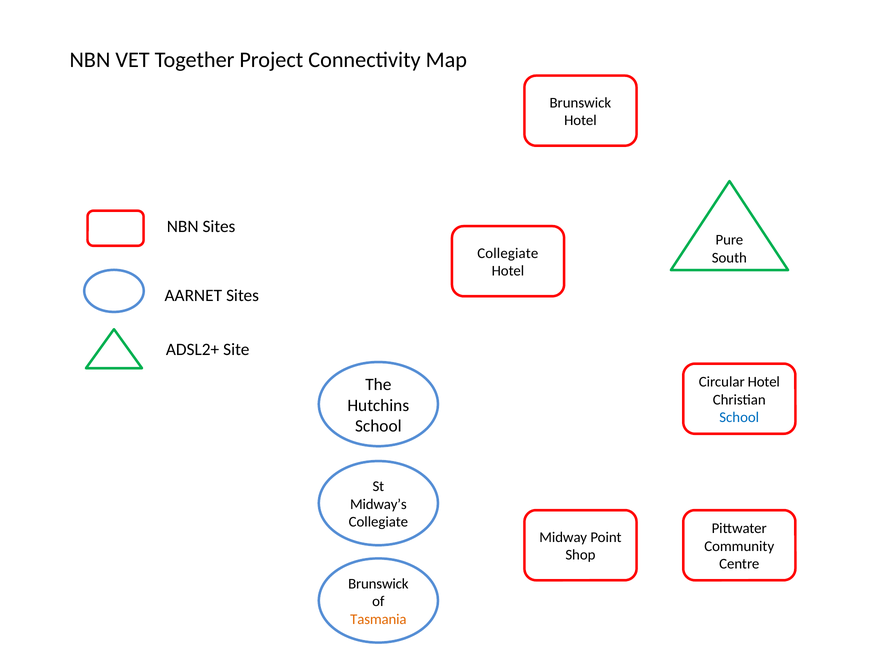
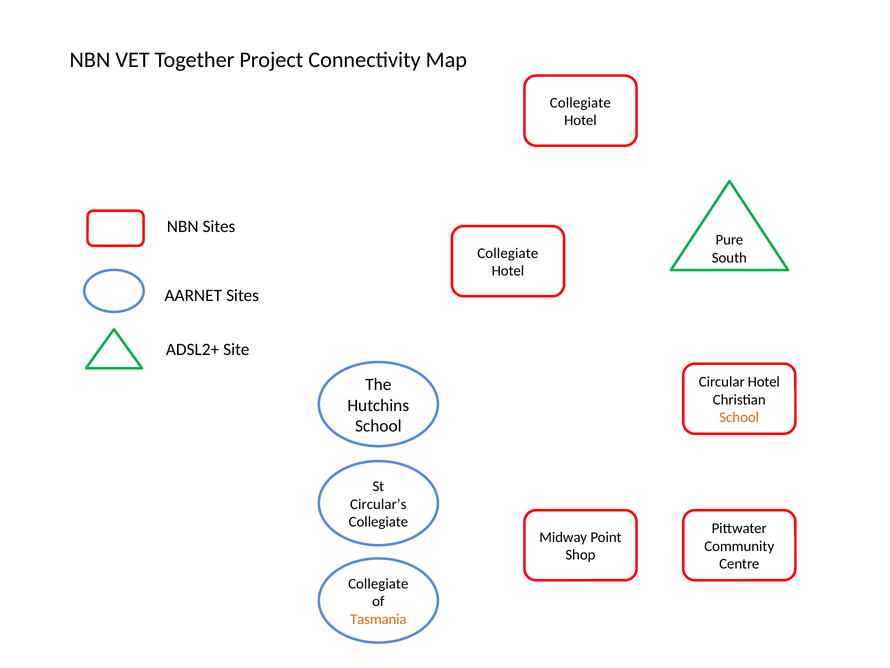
Brunswick at (580, 103): Brunswick -> Collegiate
School at (739, 417) colour: blue -> orange
Midway’s: Midway’s -> Circular’s
Brunswick at (378, 583): Brunswick -> Collegiate
